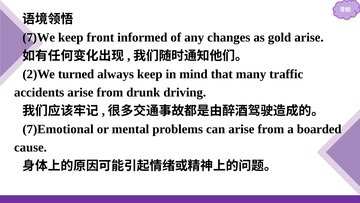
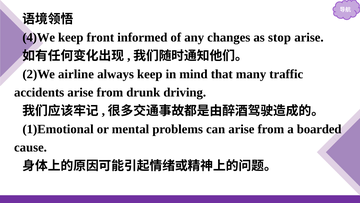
7)We: 7)We -> 4)We
gold: gold -> stop
turned: turned -> airline
7)Emotional: 7)Emotional -> 1)Emotional
